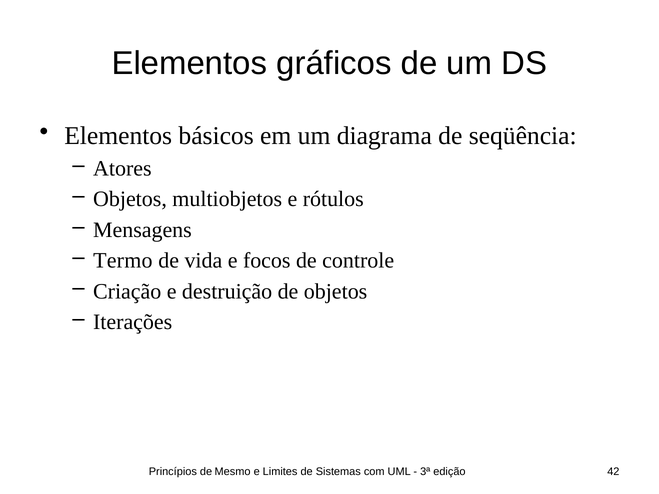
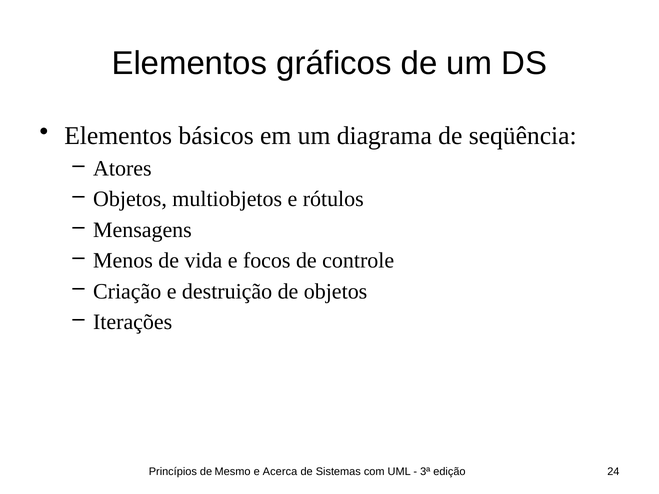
Termo: Termo -> Menos
Limites: Limites -> Acerca
42: 42 -> 24
